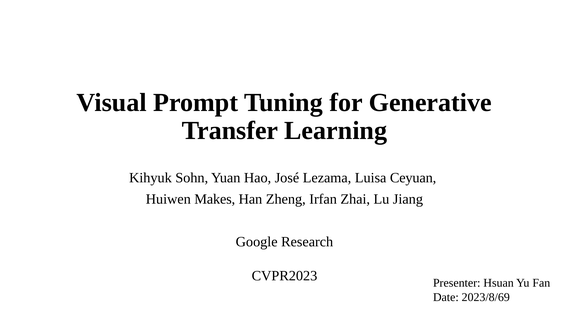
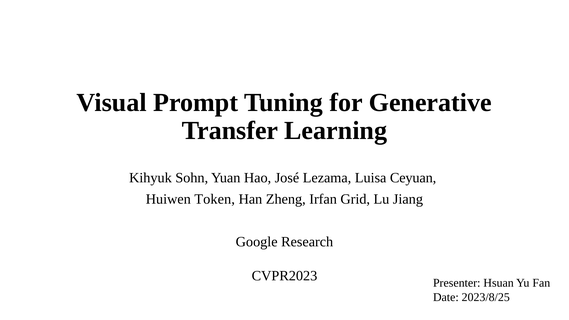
Makes: Makes -> Token
Zhai: Zhai -> Grid
2023/8/69: 2023/8/69 -> 2023/8/25
